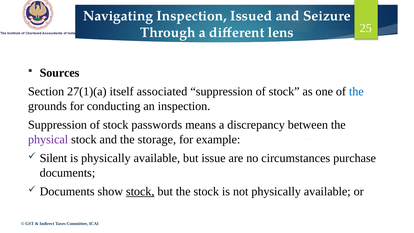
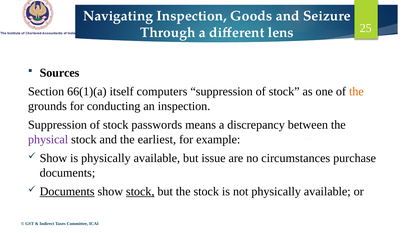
Issued: Issued -> Goods
27(1)(a: 27(1)(a -> 66(1)(a
associated: associated -> computers
the at (356, 91) colour: blue -> orange
storage: storage -> earliest
Silent at (53, 158): Silent -> Show
Documents at (67, 191) underline: none -> present
